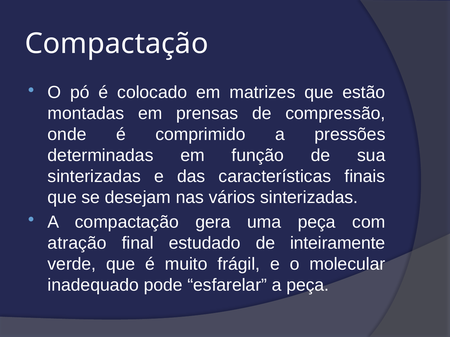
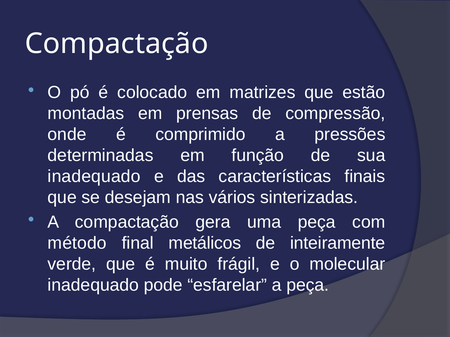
sinterizadas at (94, 177): sinterizadas -> inadequado
atração: atração -> método
estudado: estudado -> metálicos
